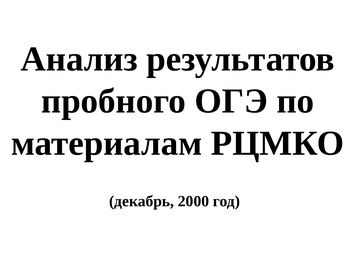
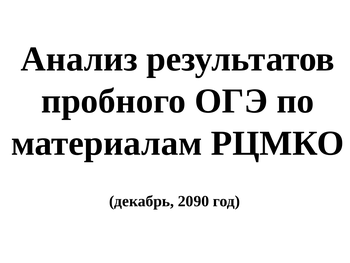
2000: 2000 -> 2090
